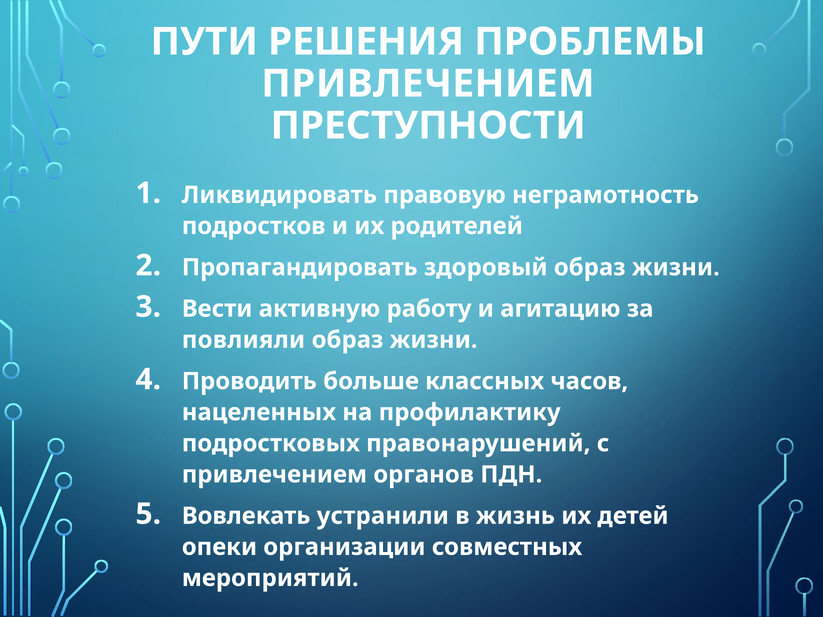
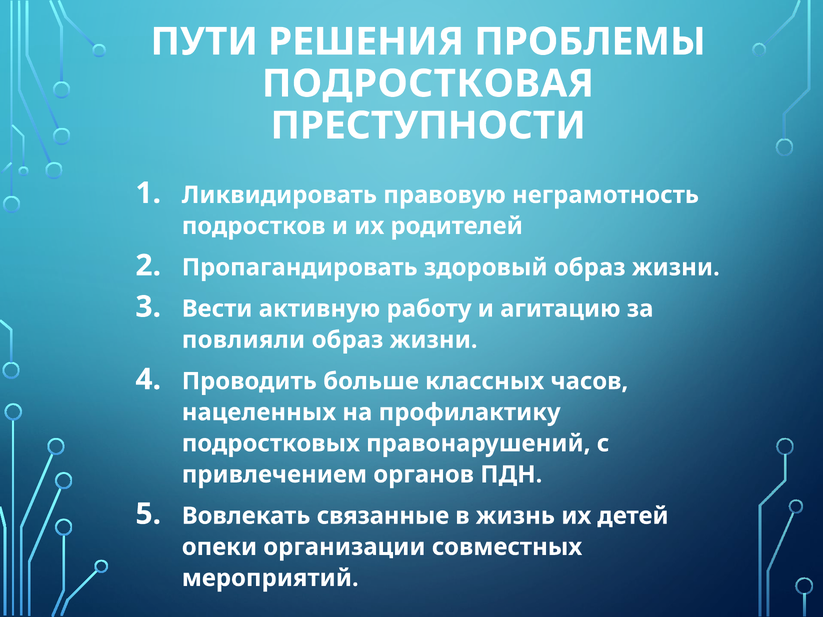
ПРИВЛЕЧЕНИЕМ at (428, 84): ПРИВЛЕЧЕНИЕМ -> ПОДРОСТКОВАЯ
устранили: устранили -> связанные
